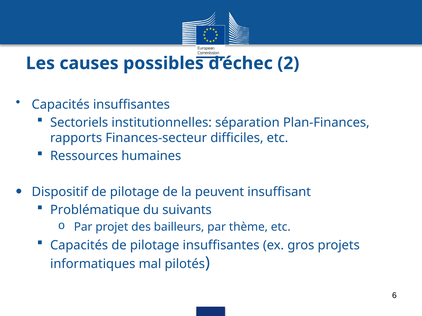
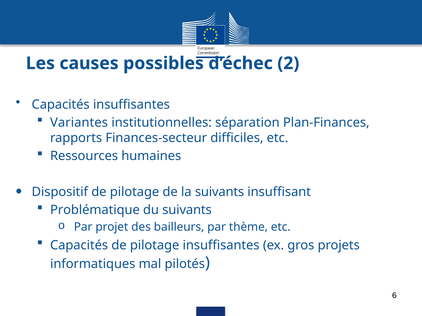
Sectoriels: Sectoriels -> Variantes
la peuvent: peuvent -> suivants
